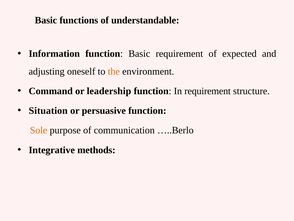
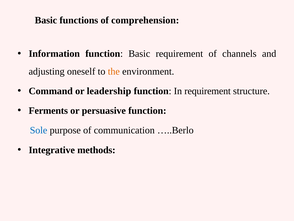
understandable: understandable -> comprehension
expected: expected -> channels
Situation: Situation -> Ferments
Sole colour: orange -> blue
